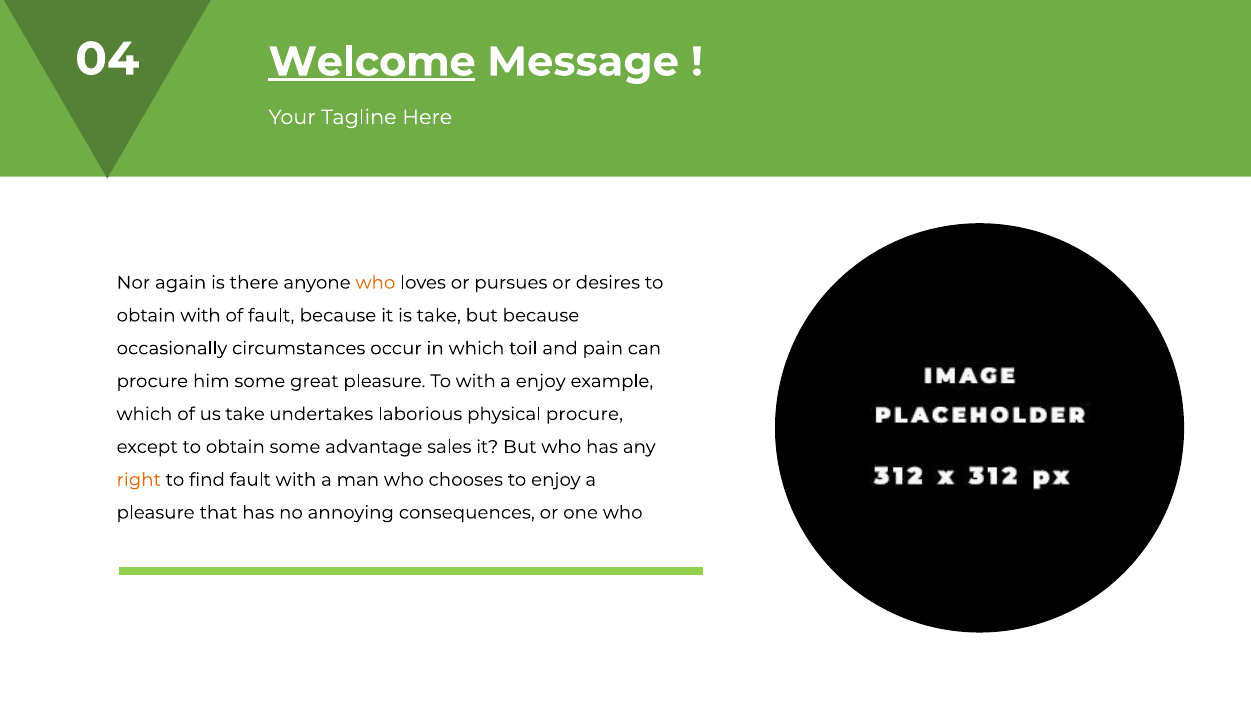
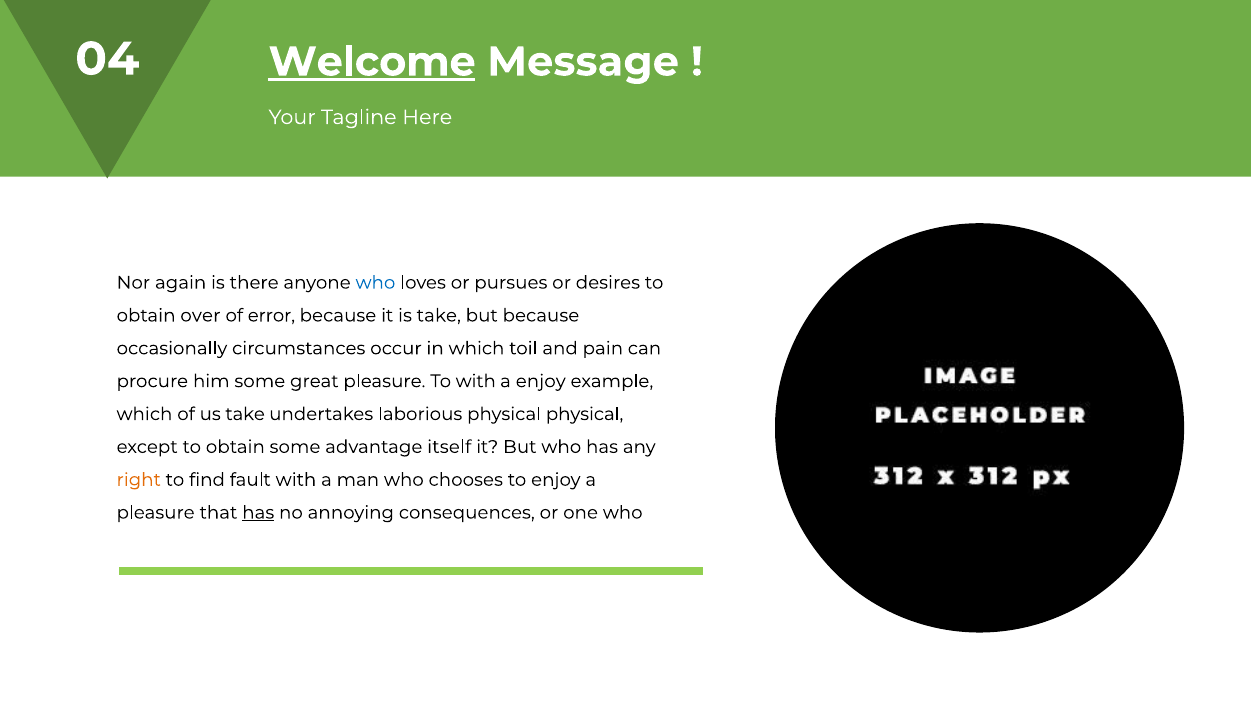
who at (375, 283) colour: orange -> blue
obtain with: with -> over
of fault: fault -> error
physical procure: procure -> physical
sales: sales -> itself
has at (258, 512) underline: none -> present
